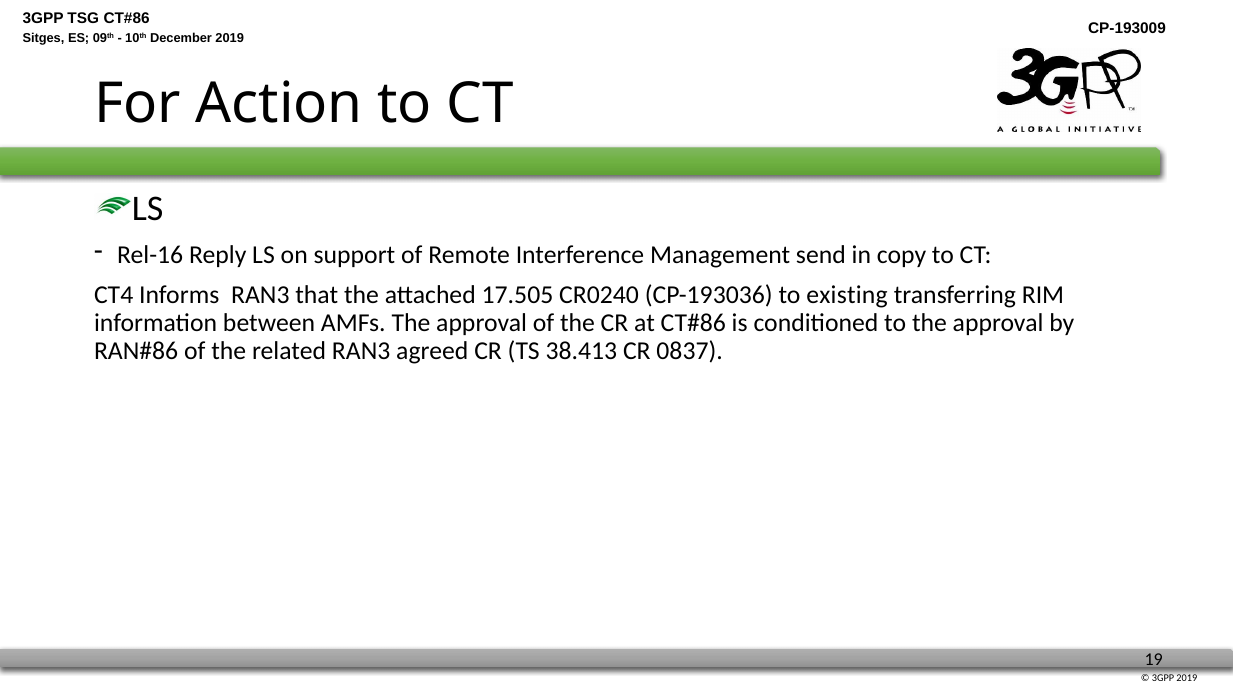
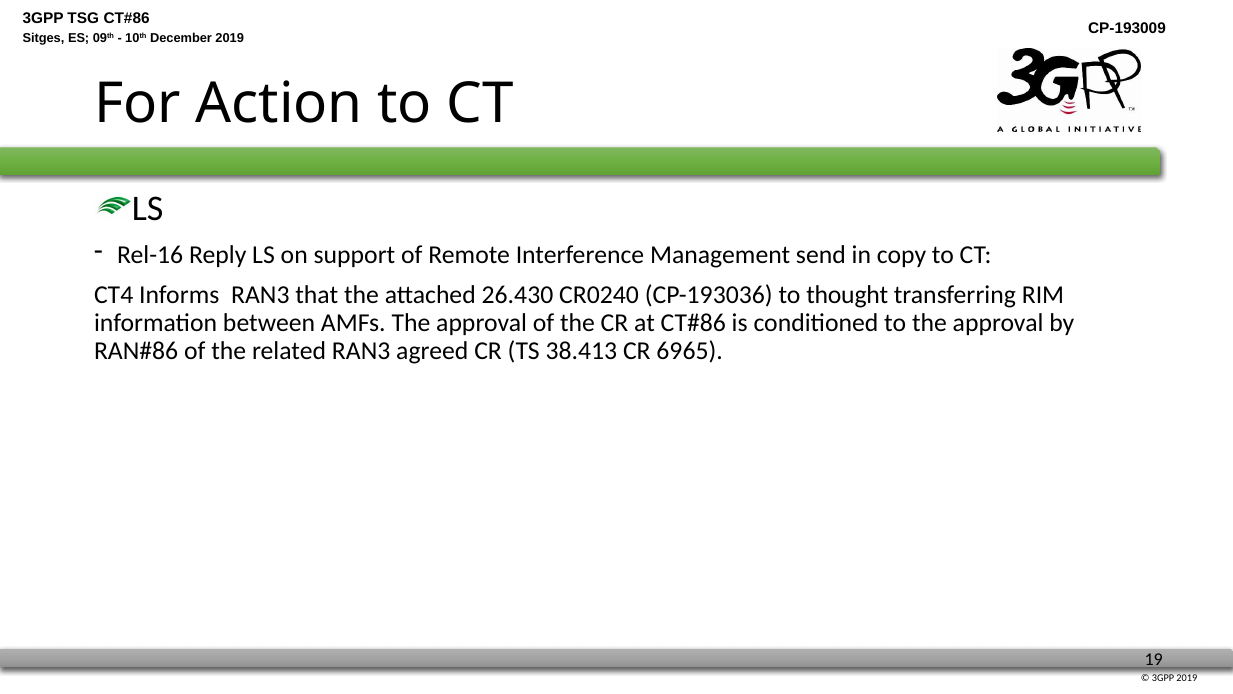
17.505: 17.505 -> 26.430
existing: existing -> thought
0837: 0837 -> 6965
